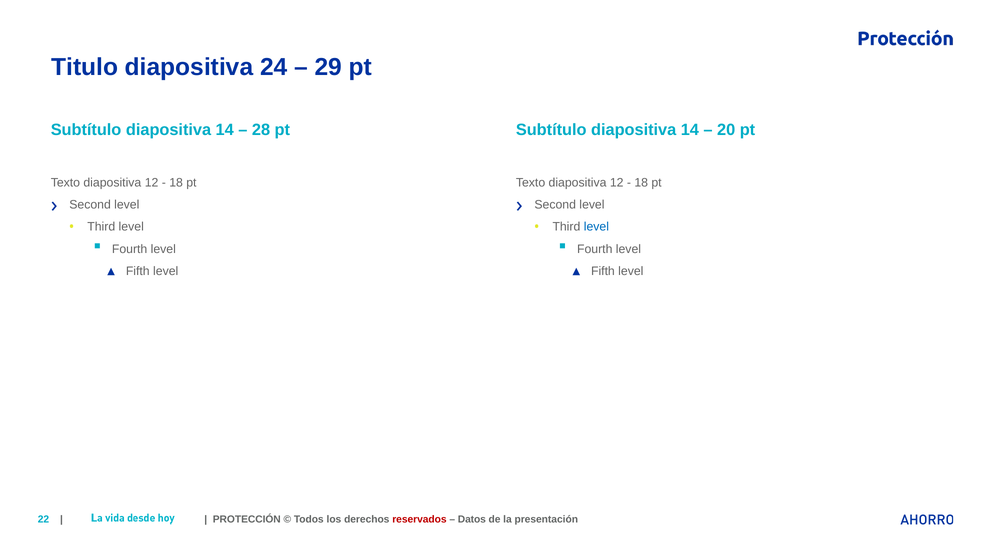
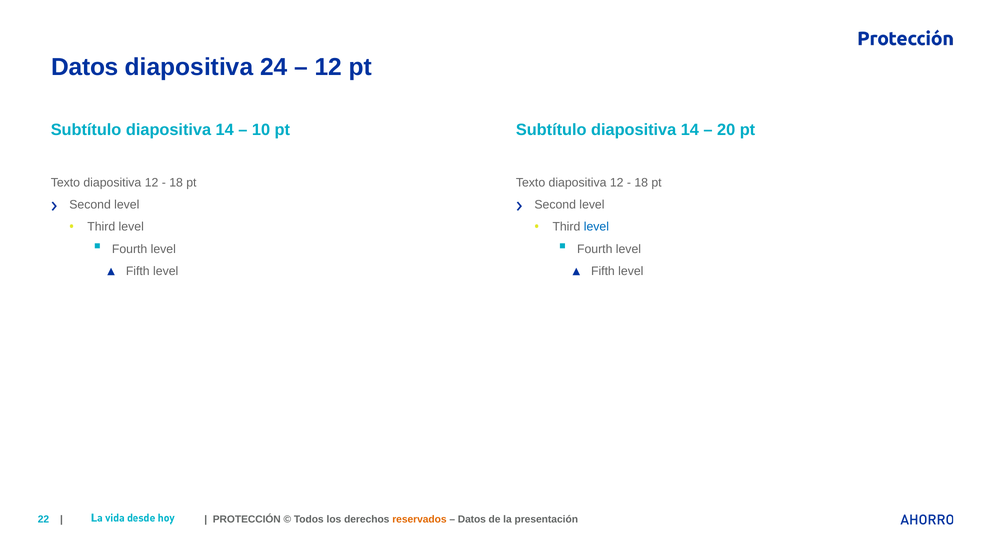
Titulo at (85, 67): Titulo -> Datos
29 at (328, 67): 29 -> 12
28: 28 -> 10
reservados colour: red -> orange
